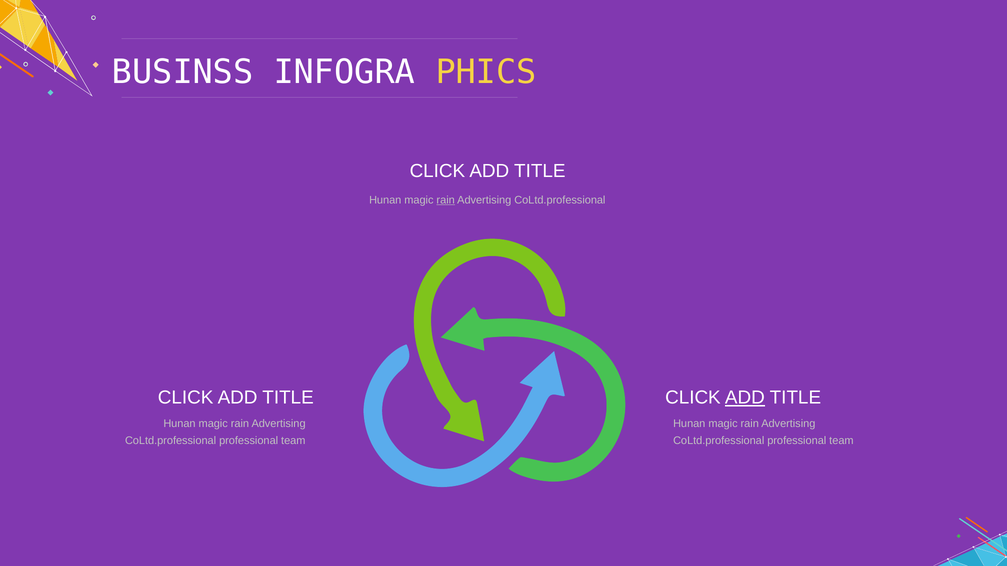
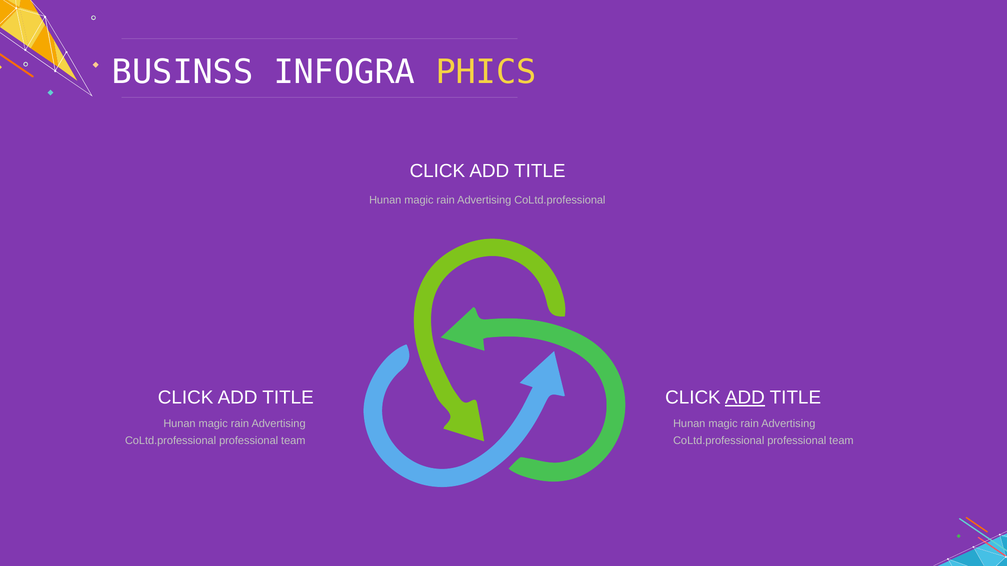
rain at (446, 200) underline: present -> none
